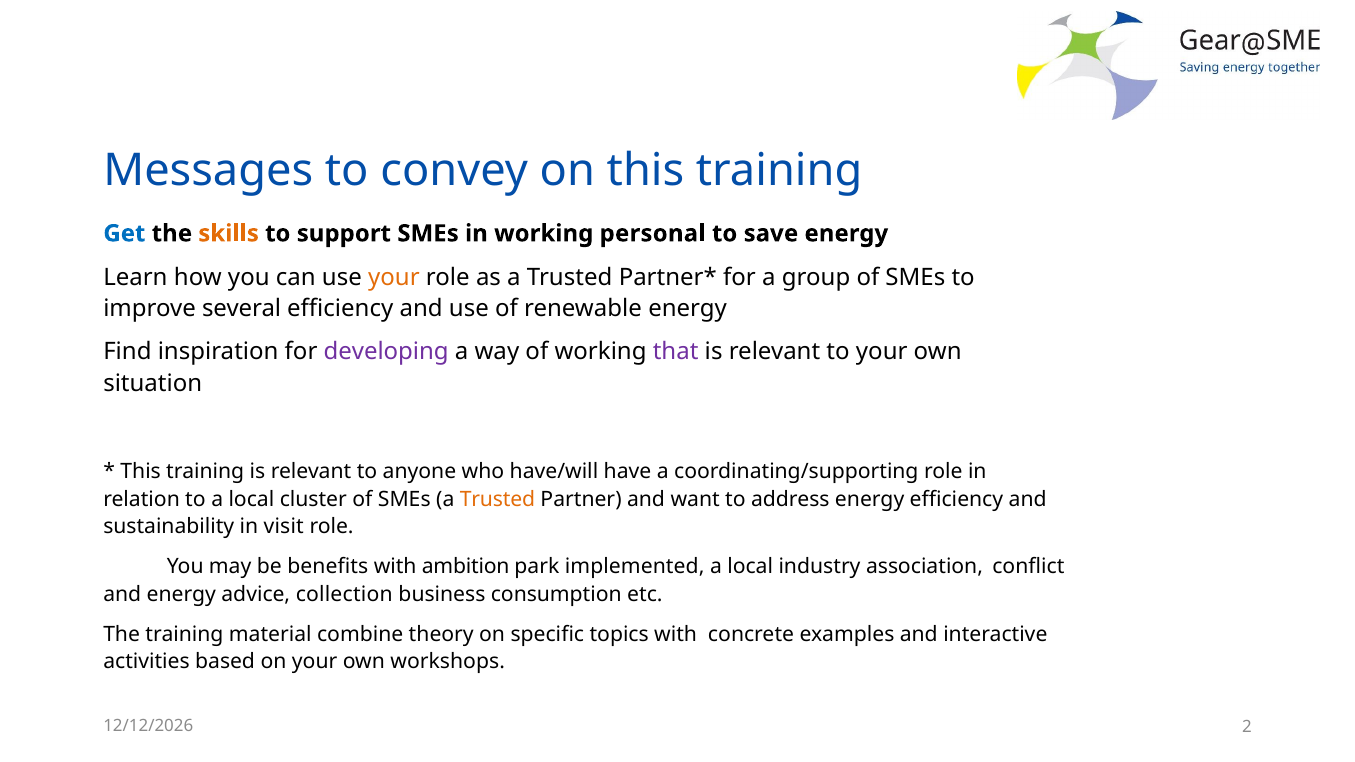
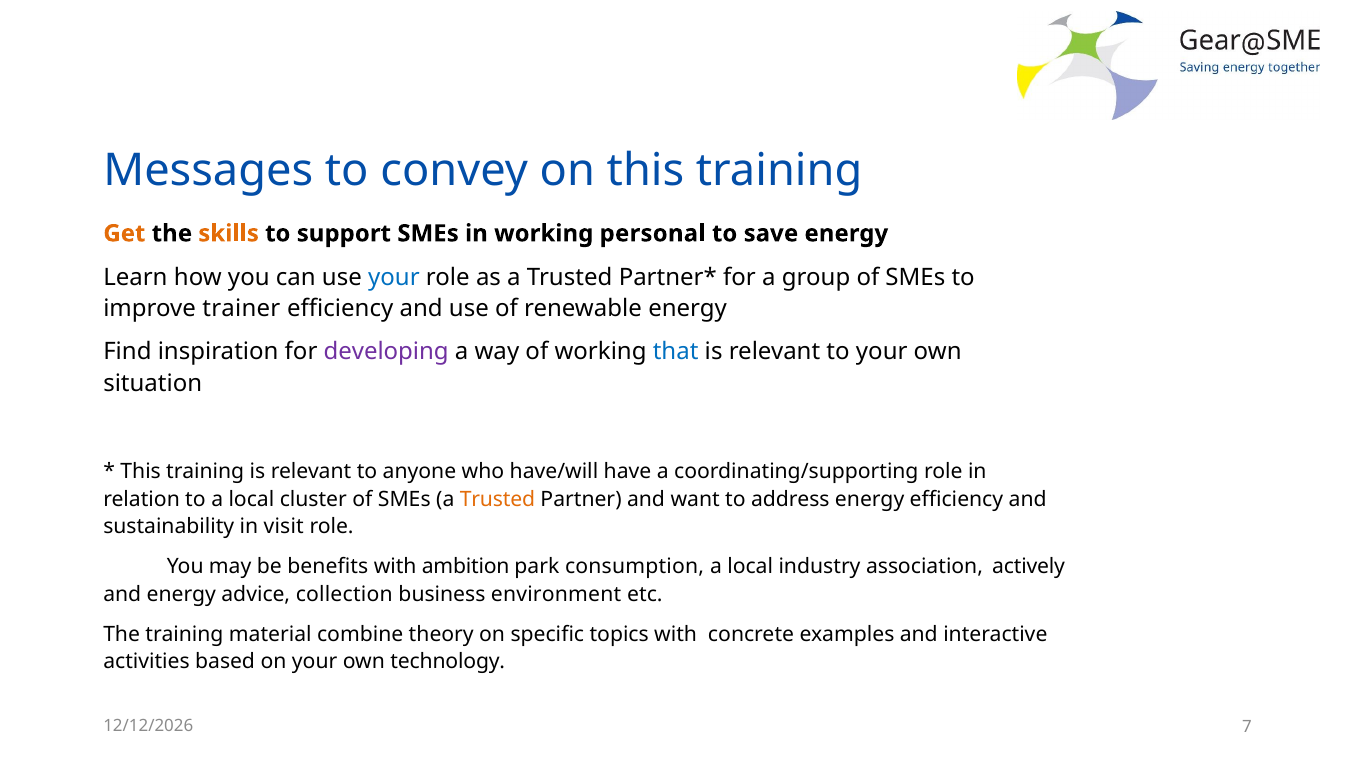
Get colour: blue -> orange
your at (394, 277) colour: orange -> blue
several: several -> trainer
that colour: purple -> blue
implemented: implemented -> consumption
conflict: conflict -> actively
consumption: consumption -> environment
workshops: workshops -> technology
2: 2 -> 7
